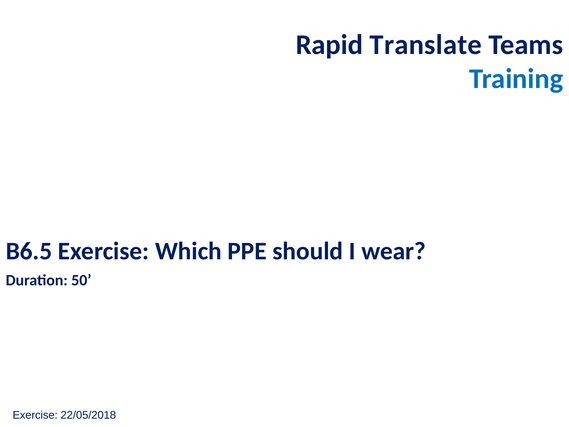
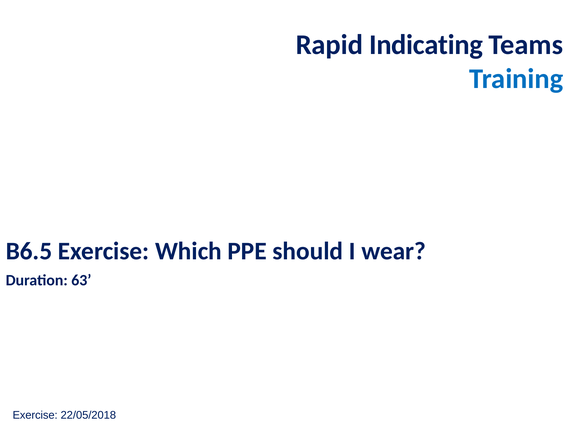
Translate: Translate -> Indicating
50: 50 -> 63
